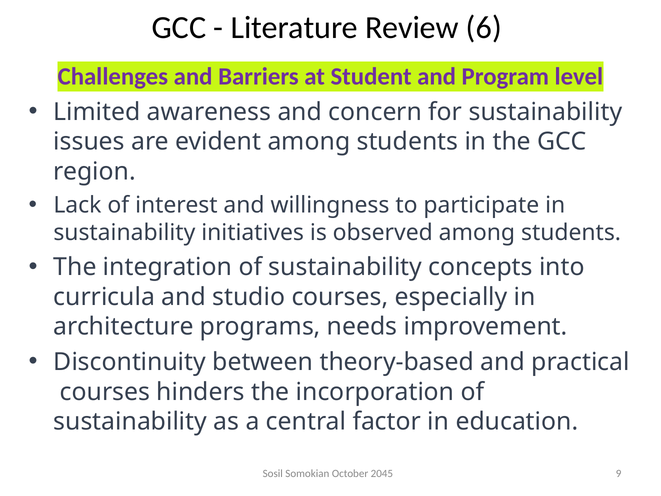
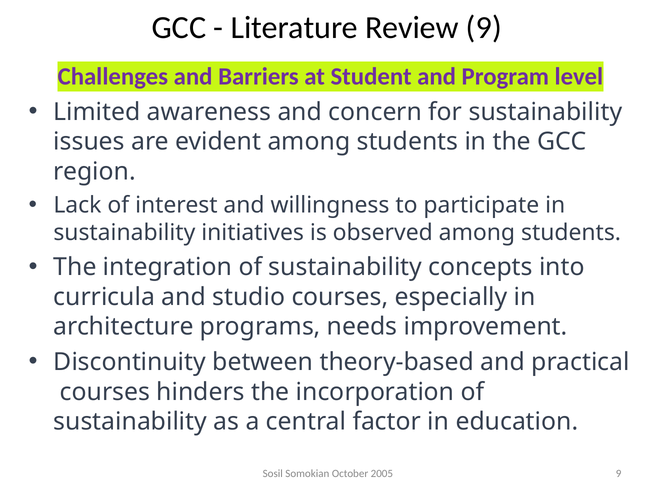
Review 6: 6 -> 9
2045: 2045 -> 2005
